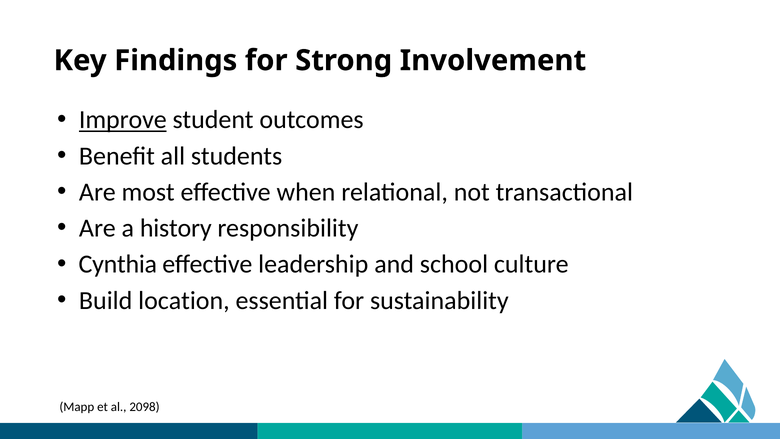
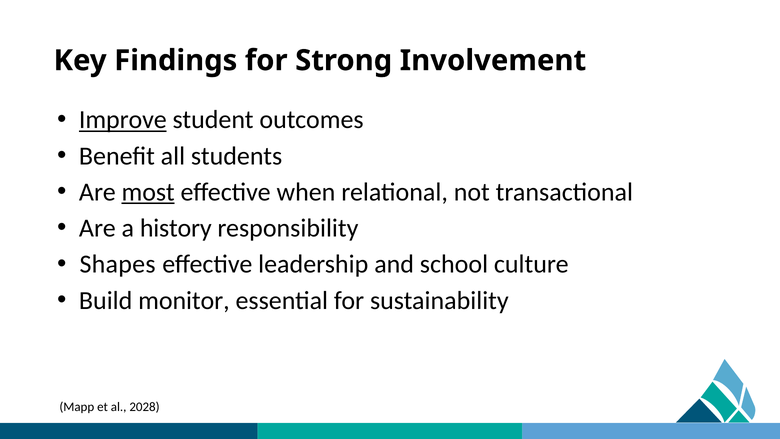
most underline: none -> present
Cynthia: Cynthia -> Shapes
location: location -> monitor
2098: 2098 -> 2028
